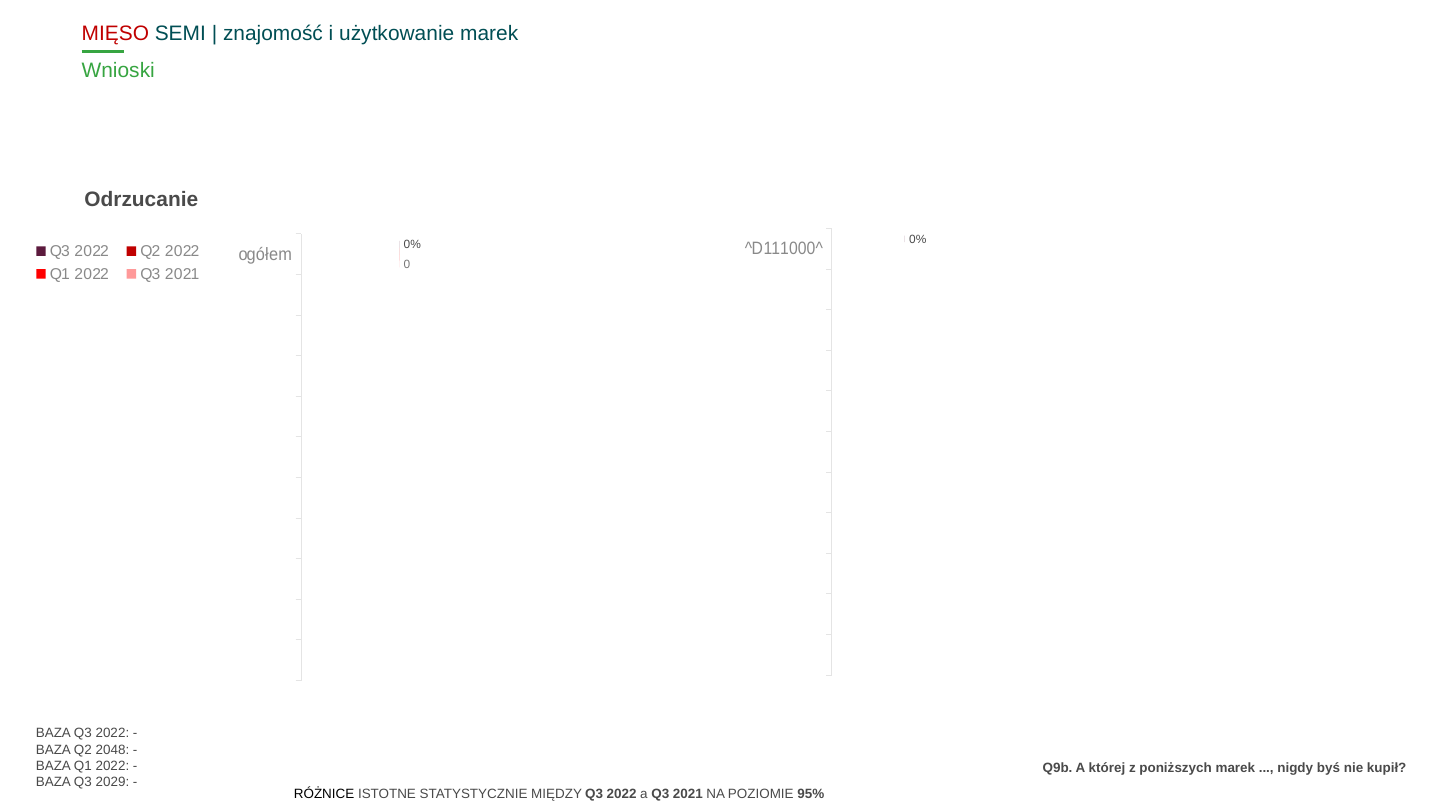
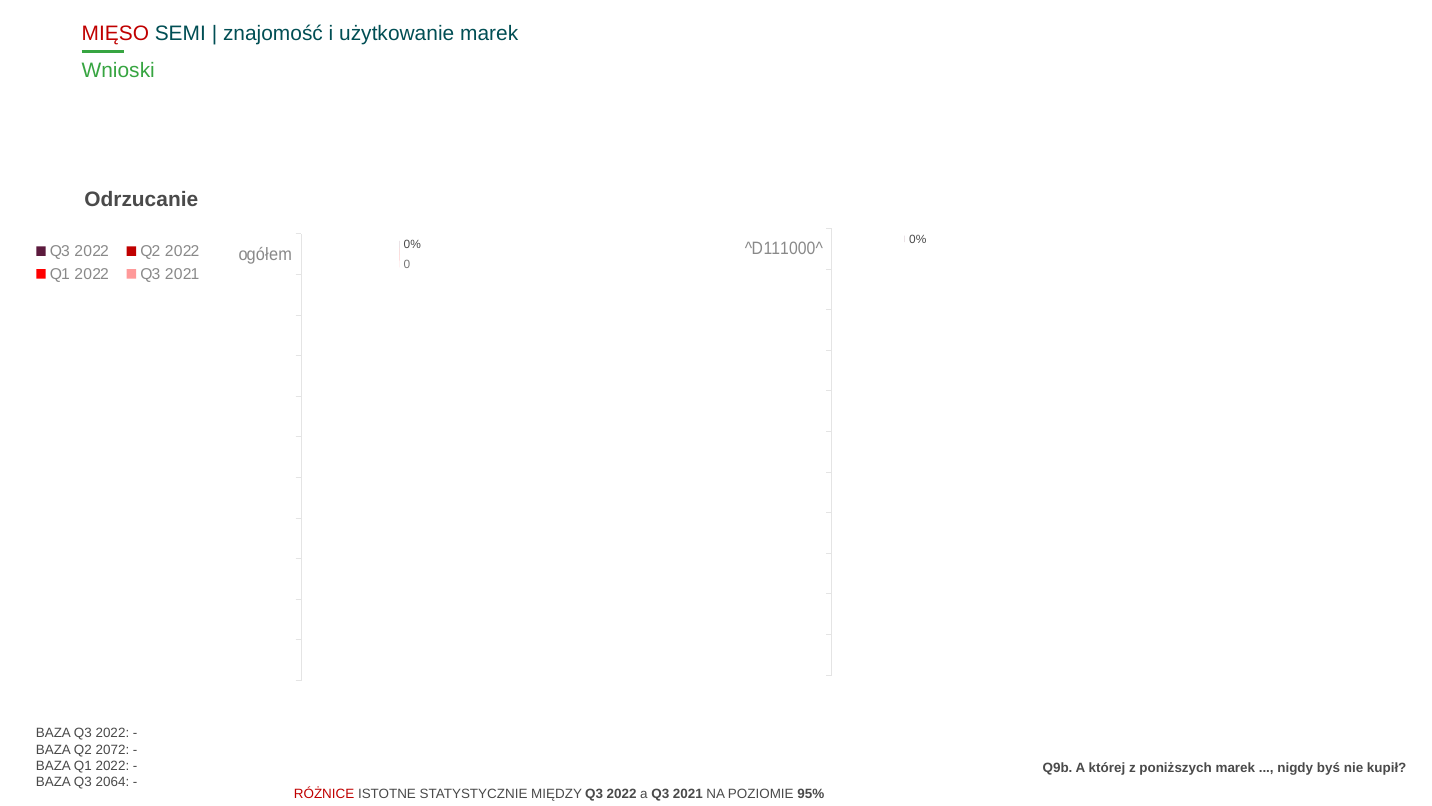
2048: 2048 -> 2072
2029: 2029 -> 2064
RÓŻNICE colour: black -> red
